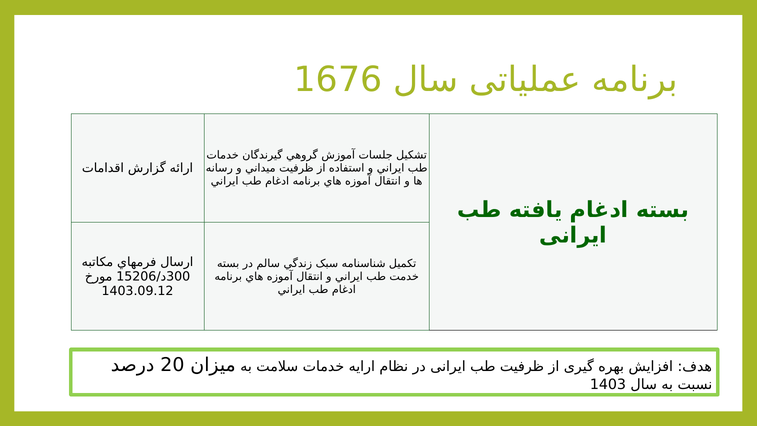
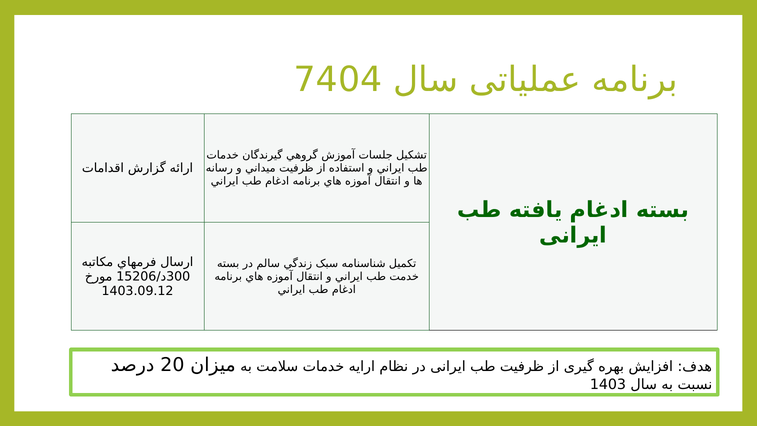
1676: 1676 -> 7404
